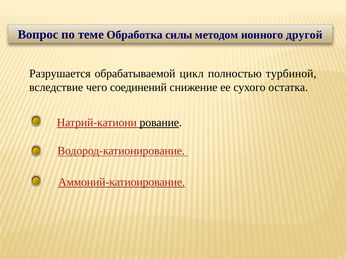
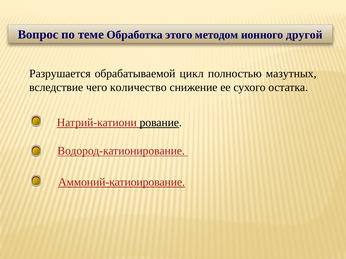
силы: силы -> этого
турбиной: турбиной -> мазутных
соединений: соединений -> количество
